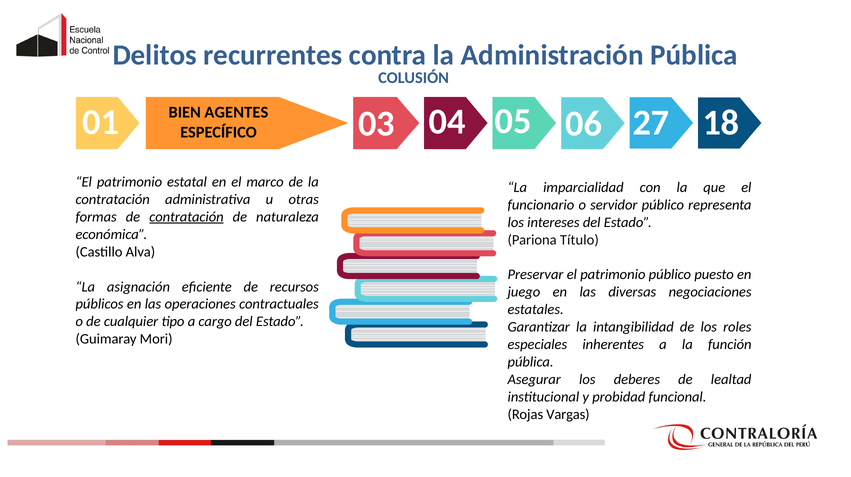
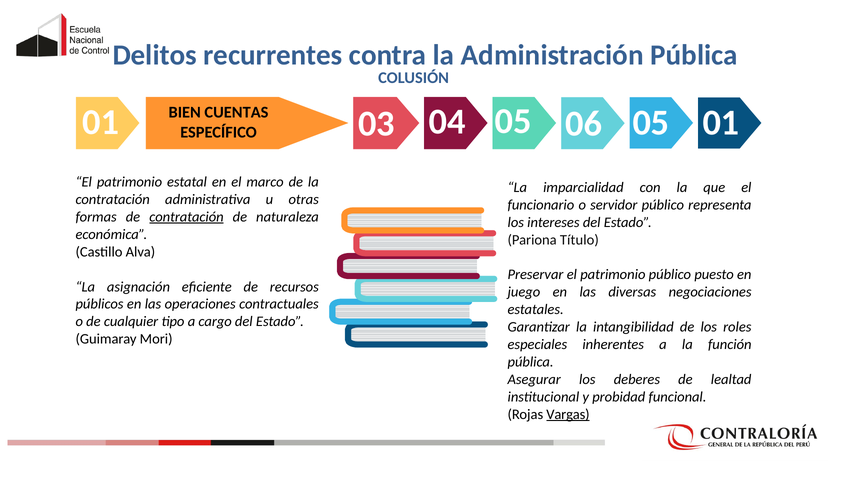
06 18: 18 -> 01
AGENTES: AGENTES -> CUENTAS
05 27: 27 -> 05
Vargas underline: none -> present
